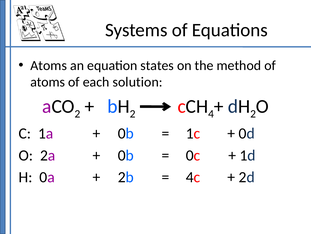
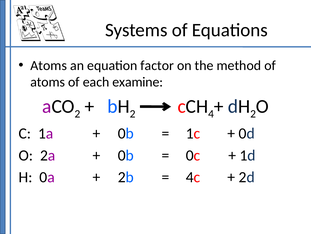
states: states -> factor
solution: solution -> examine
